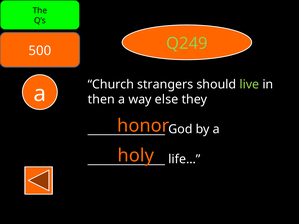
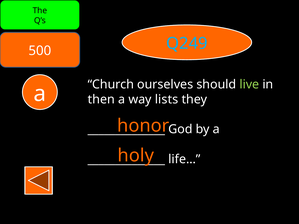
Q249 colour: light green -> light blue
strangers: strangers -> ourselves
else: else -> lists
